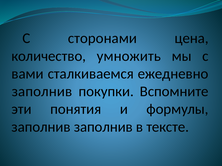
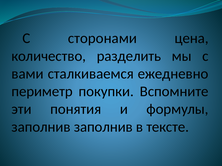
умножить: умножить -> разделить
заполнив at (42, 92): заполнив -> периметр
